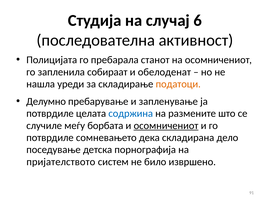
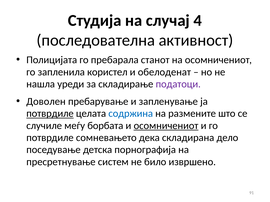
6: 6 -> 4
собираат: собираат -> користел
податоци colour: orange -> purple
Делумно: Делумно -> Доволен
потврдиле at (50, 114) underline: none -> present
пријателството: пријателството -> пресретнување
